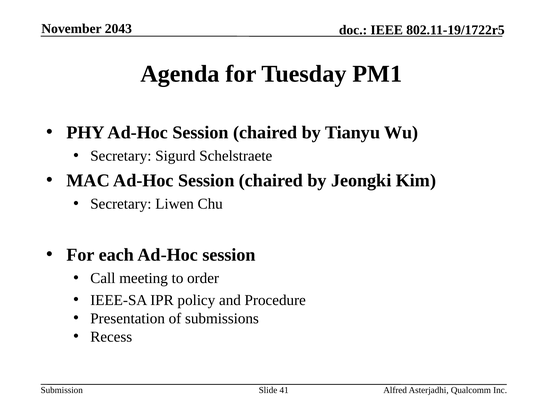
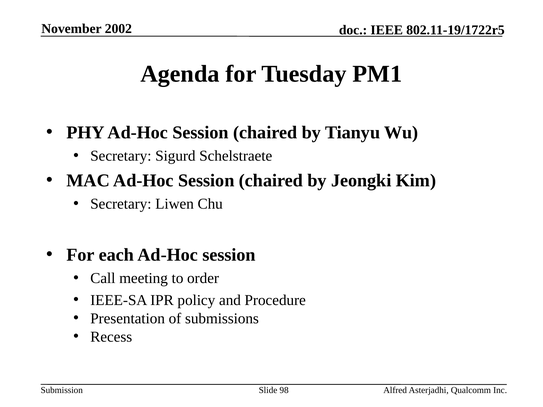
2043: 2043 -> 2002
41: 41 -> 98
